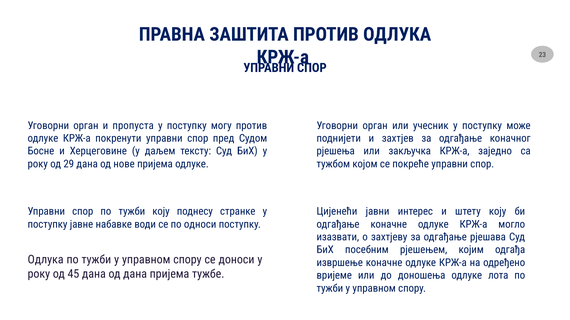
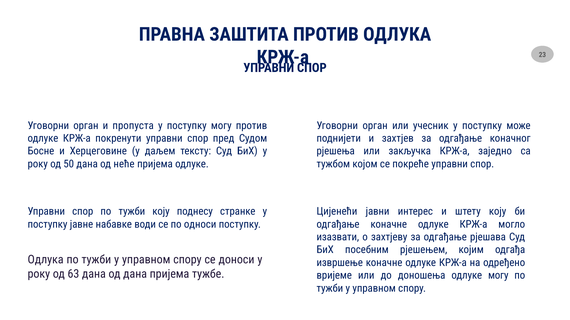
29: 29 -> 50
нове: нове -> неће
45: 45 -> 63
одлуке лота: лота -> могу
